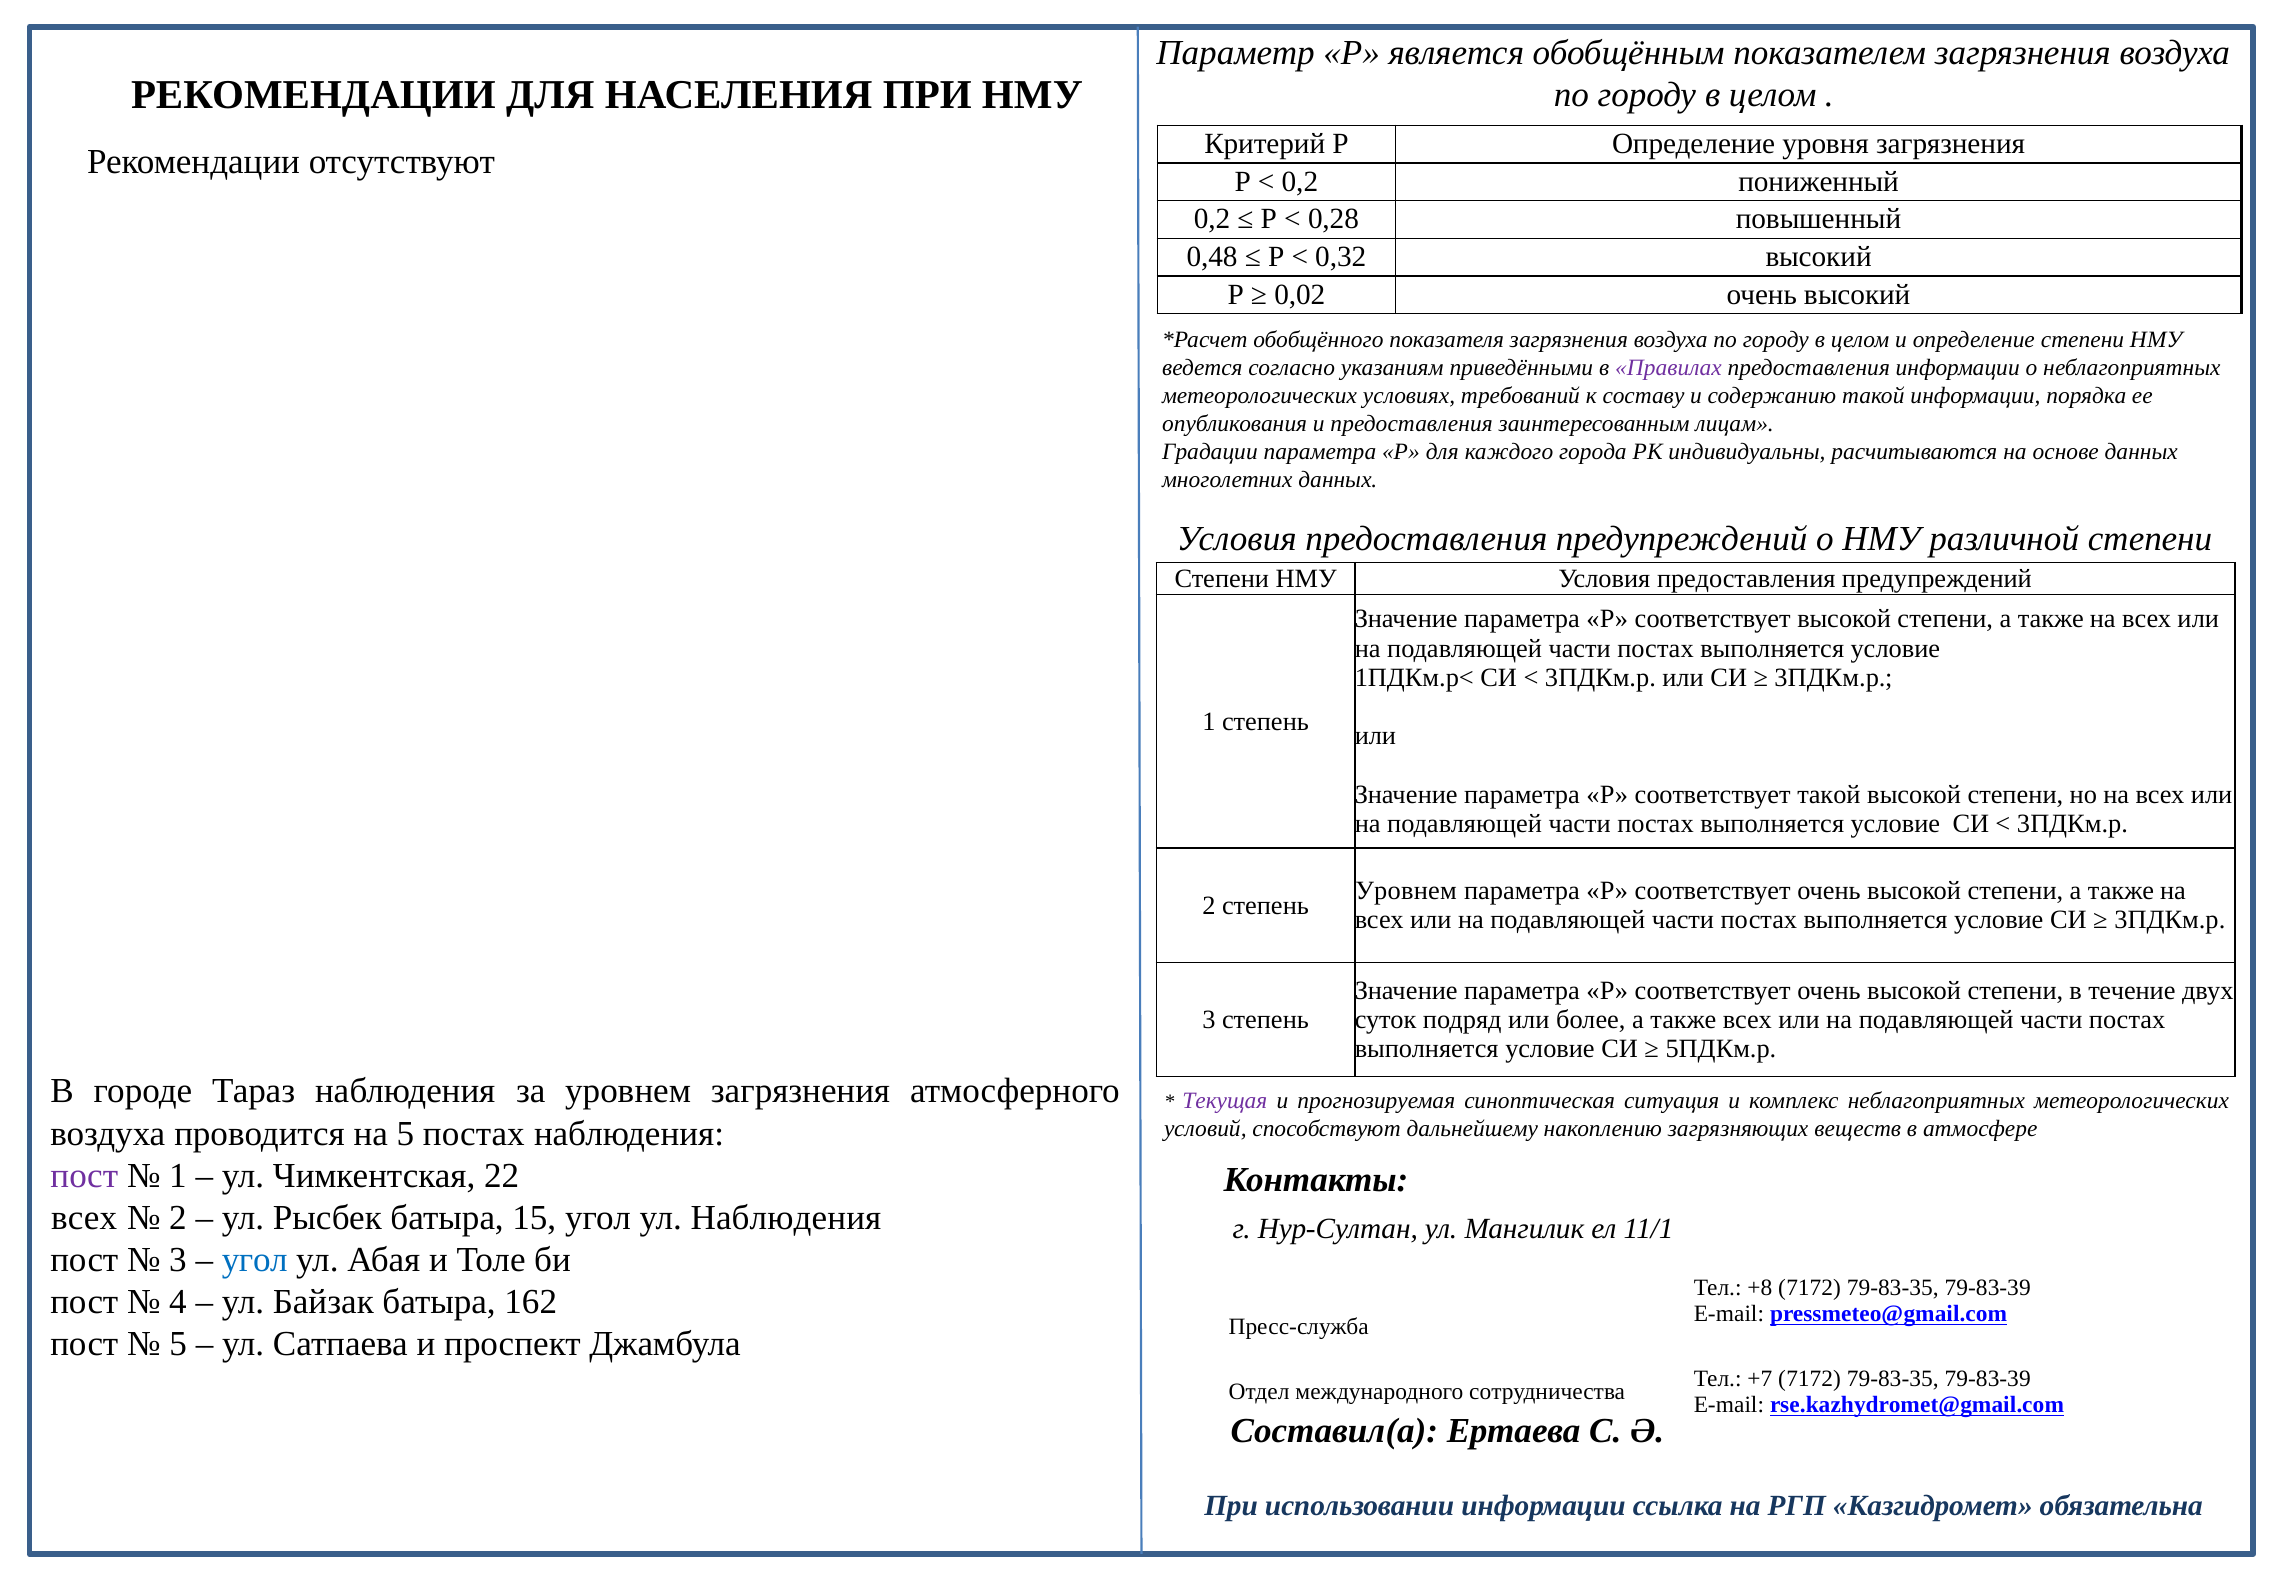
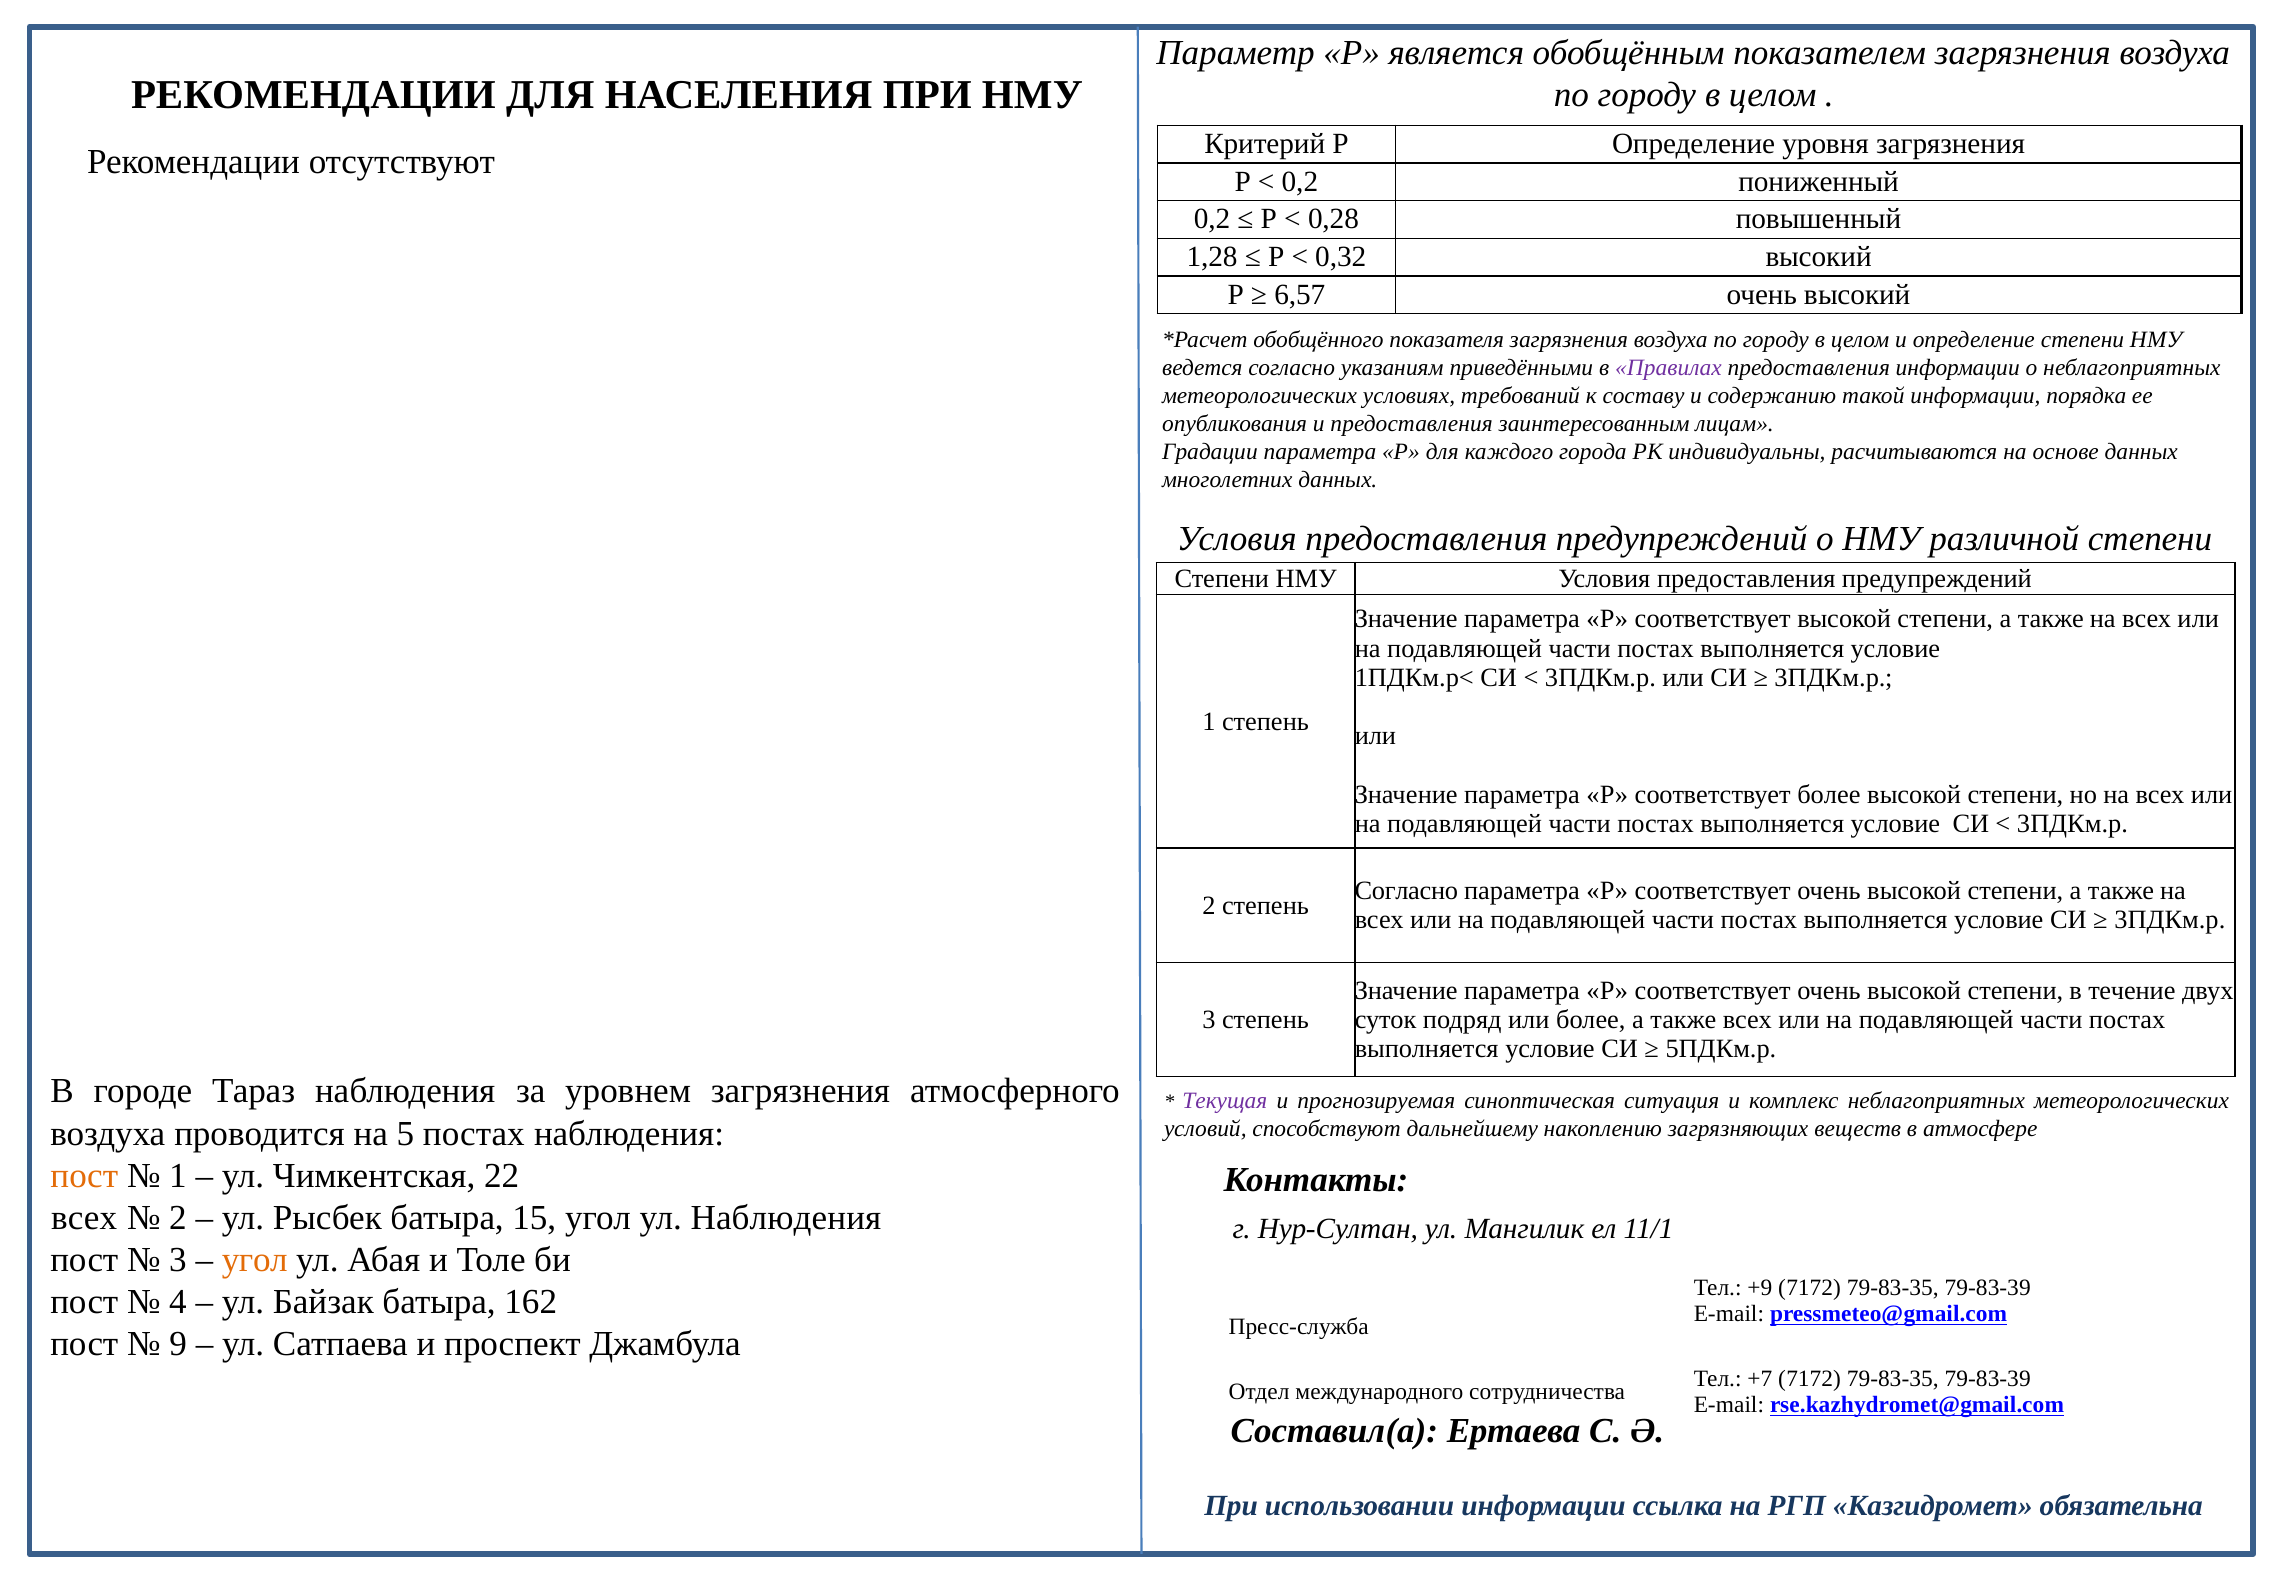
0,48: 0,48 -> 1,28
0,02: 0,02 -> 6,57
соответствует такой: такой -> более
Уровнем at (1406, 890): Уровнем -> Согласно
пост at (84, 1175) colour: purple -> orange
угол at (255, 1260) colour: blue -> orange
+8: +8 -> +9
5 at (178, 1344): 5 -> 9
